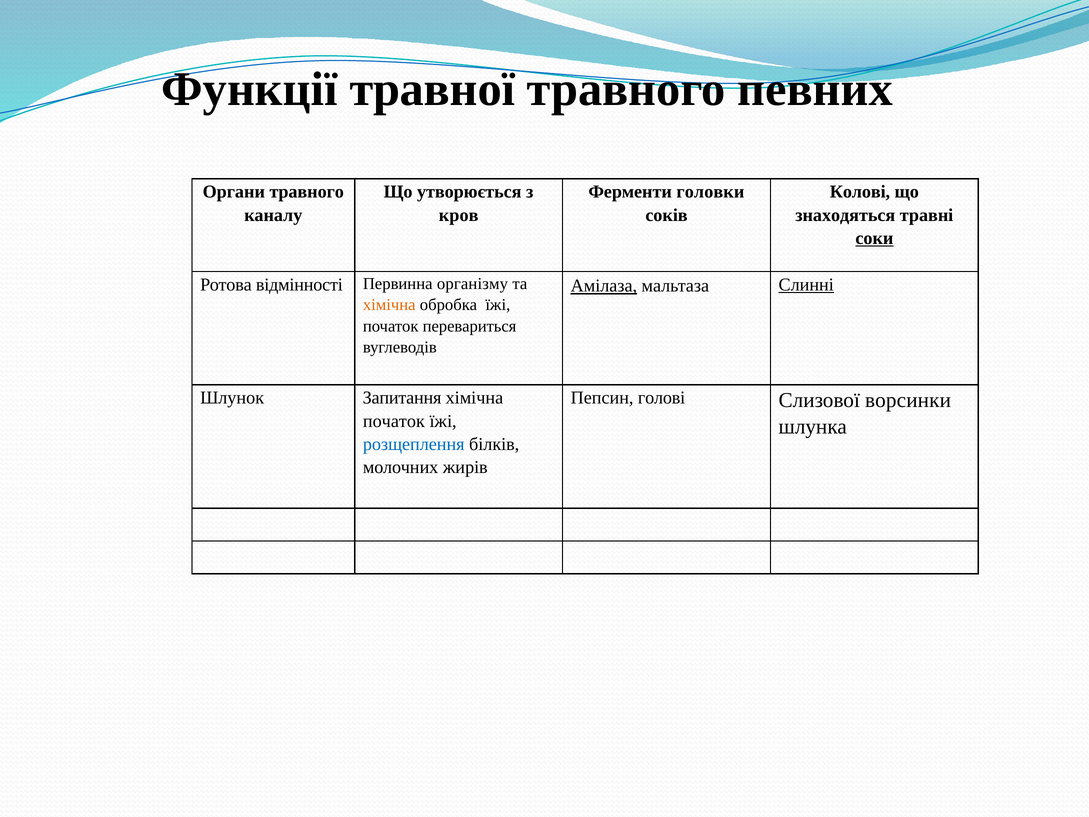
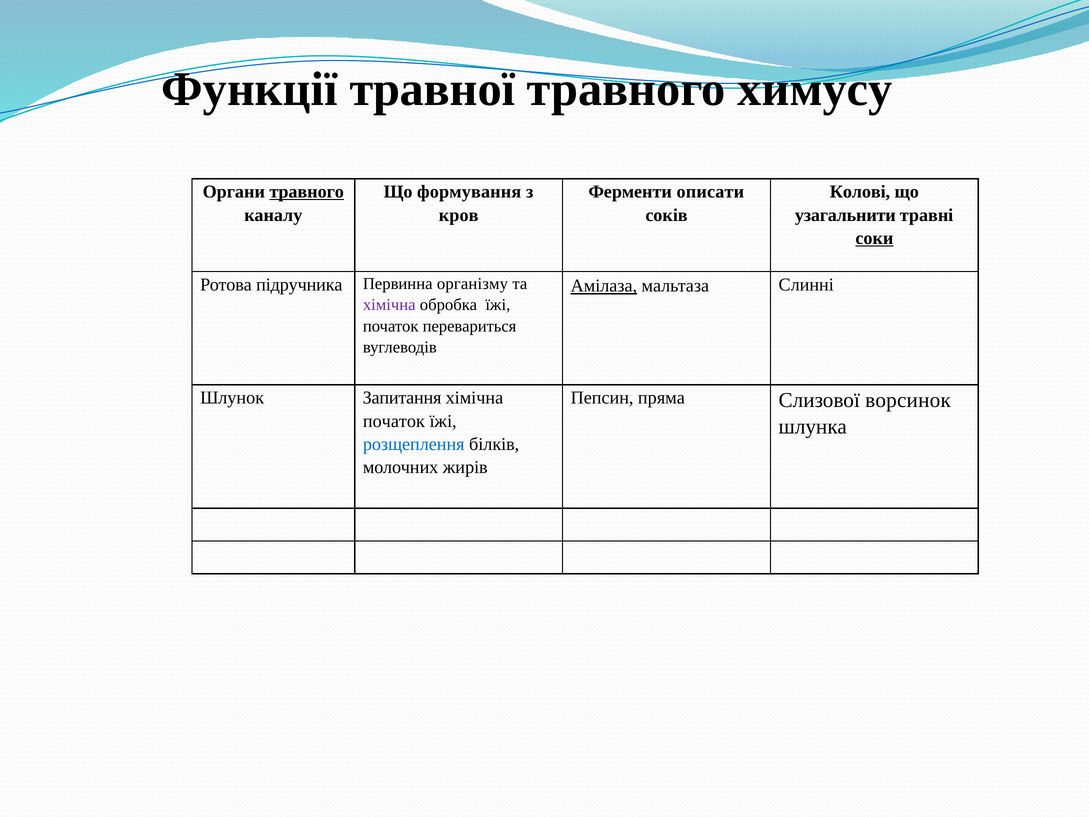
певних: певних -> химусу
травного at (307, 192) underline: none -> present
утворюється: утворюється -> формування
головки: головки -> описати
знаходяться: знаходяться -> узагальнити
відмінності: відмінності -> підручника
Слинні underline: present -> none
хімічна at (389, 305) colour: orange -> purple
голові: голові -> пряма
ворсинки: ворсинки -> ворсинок
